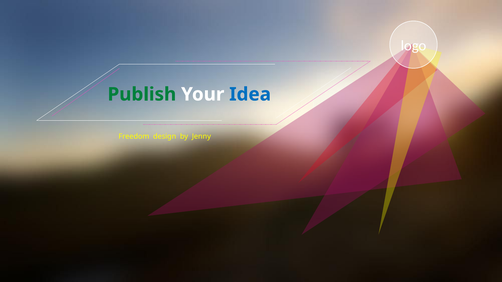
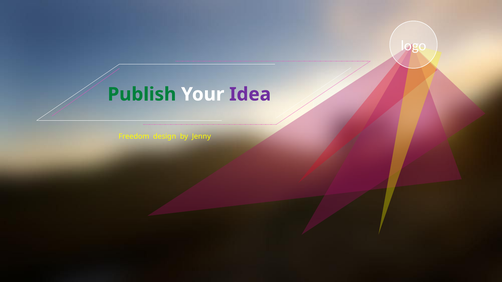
Idea colour: blue -> purple
